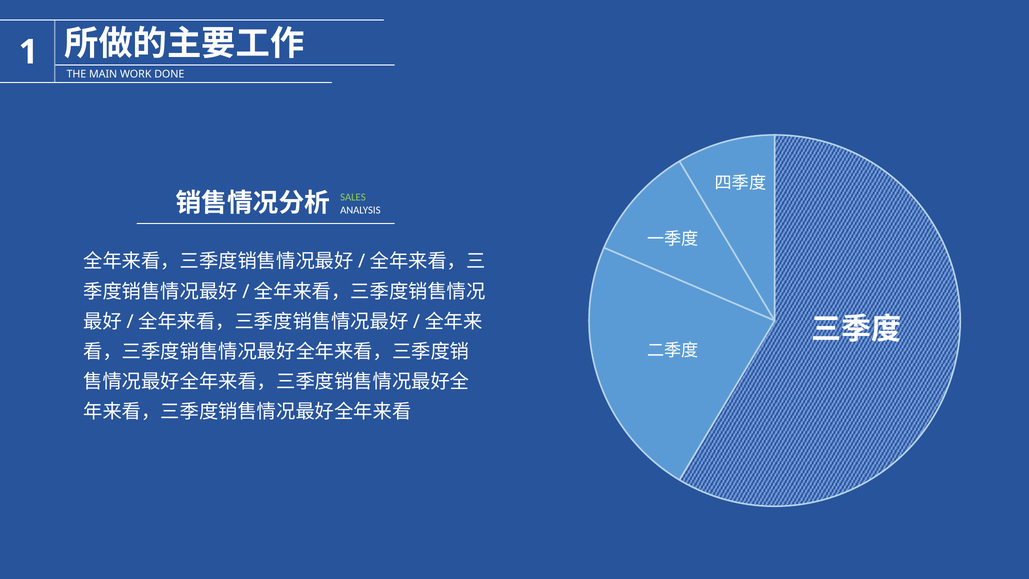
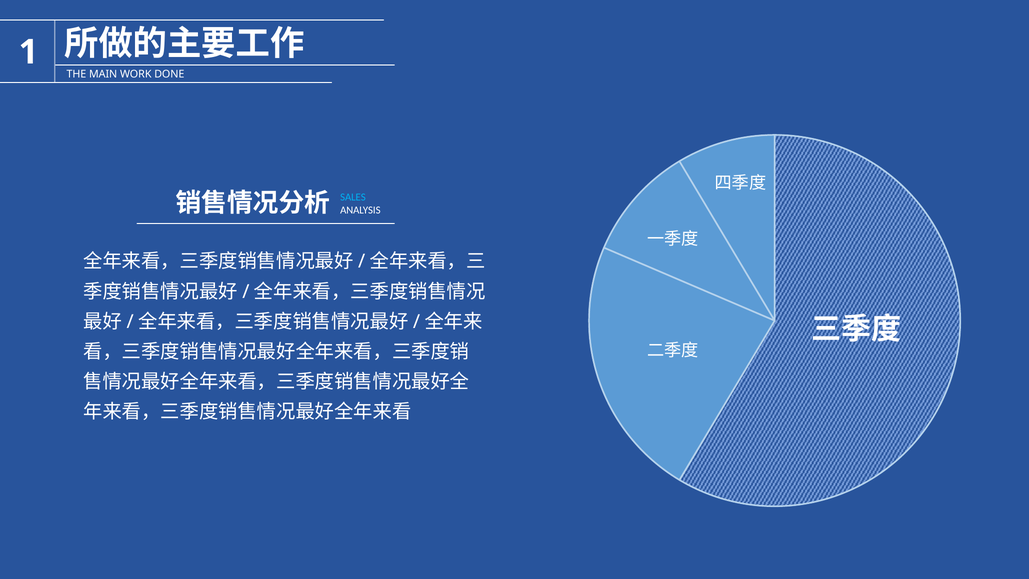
SALES colour: light green -> light blue
